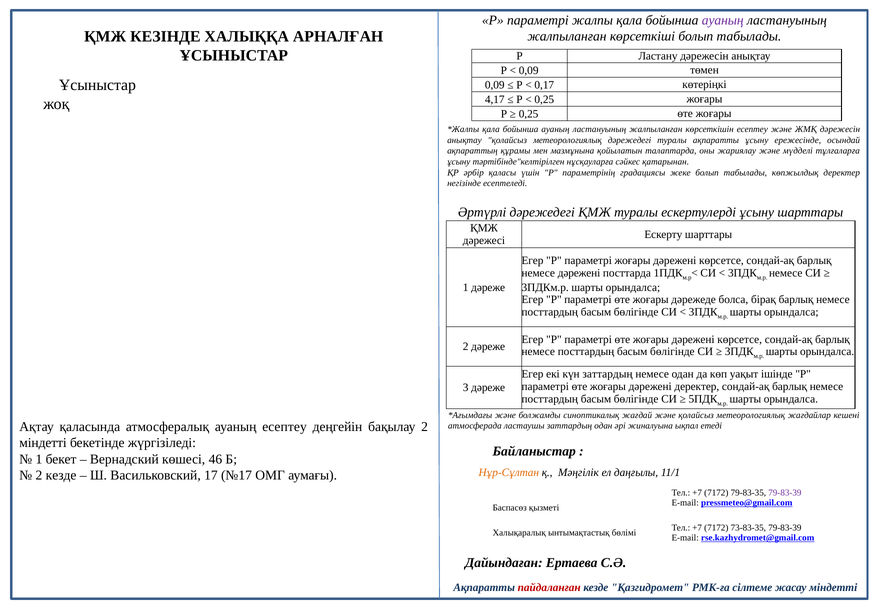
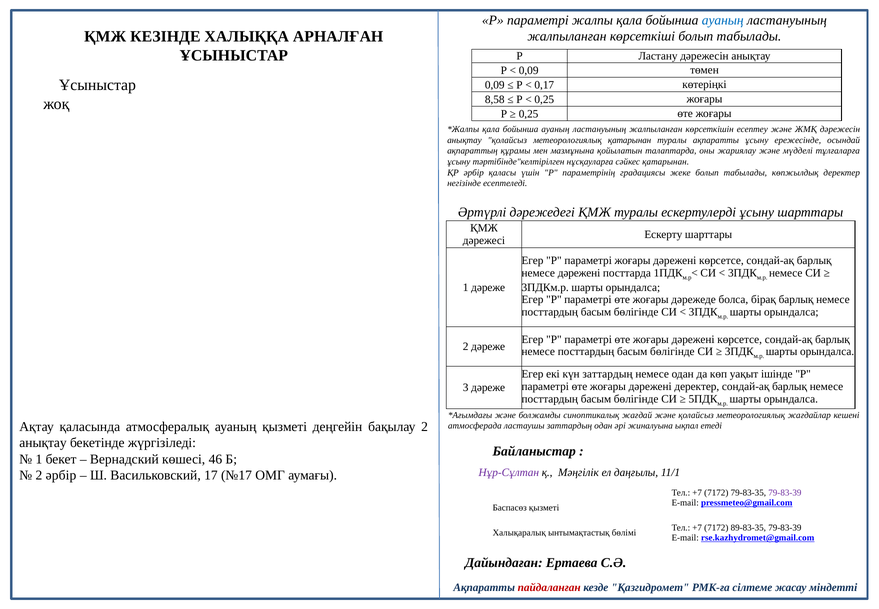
ауаның at (723, 20) colour: purple -> blue
4,17: 4,17 -> 8,58
метеорологиялық дәрежедегі: дәрежедегі -> қатарынан
ауаның есептеу: есептеу -> қызметі
міндетті at (43, 443): міндетті -> анықтау
Нұр-Сұлтан colour: orange -> purple
2 кезде: кезде -> әрбір
73-83-35: 73-83-35 -> 89-83-35
